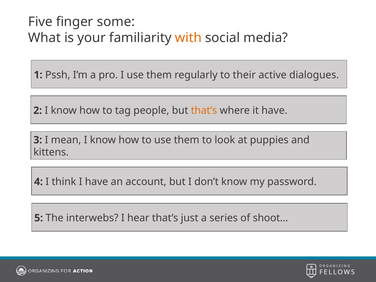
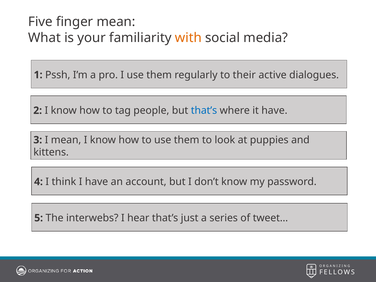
finger some: some -> mean
that’s at (204, 110) colour: orange -> blue
shoot…: shoot… -> tweet…
